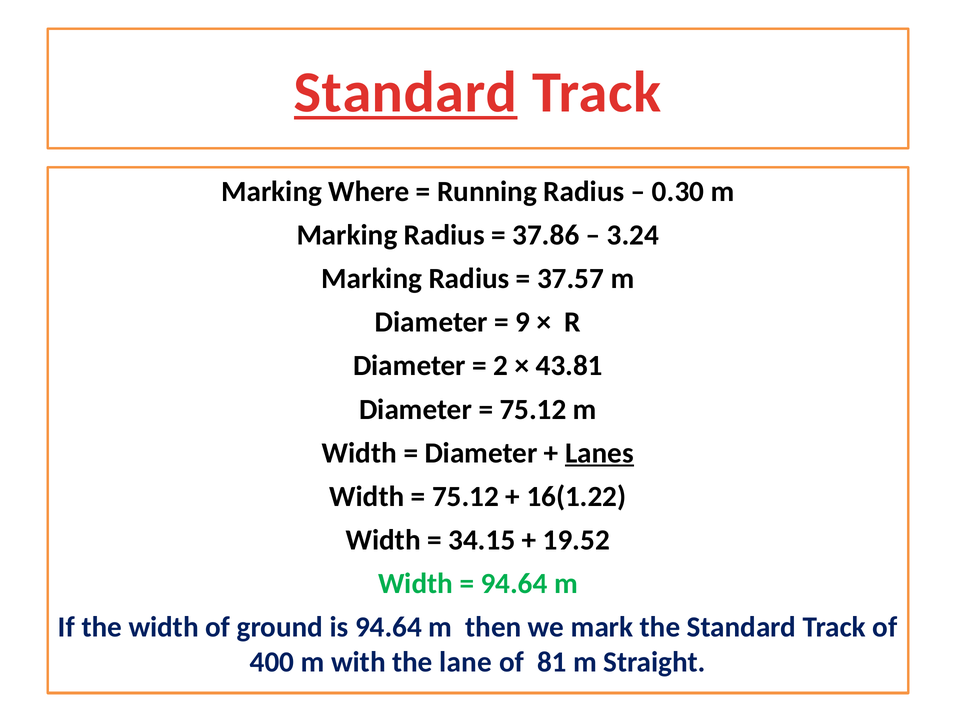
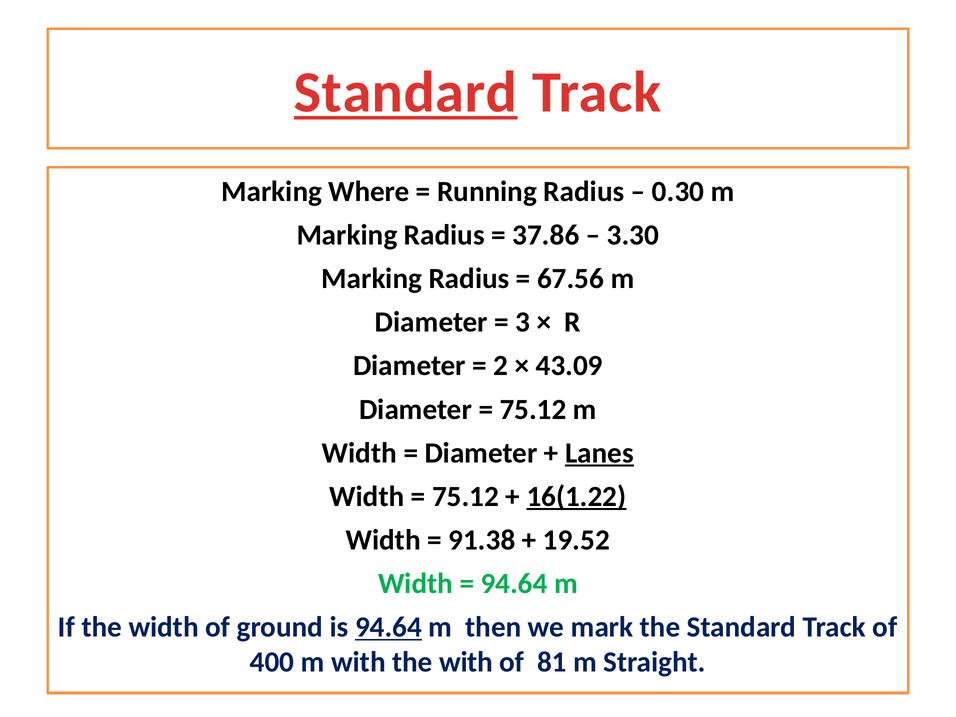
3.24: 3.24 -> 3.30
37.57: 37.57 -> 67.56
9: 9 -> 3
43.81: 43.81 -> 43.09
16(1.22 underline: none -> present
34.15: 34.15 -> 91.38
94.64 at (388, 627) underline: none -> present
the lane: lane -> with
